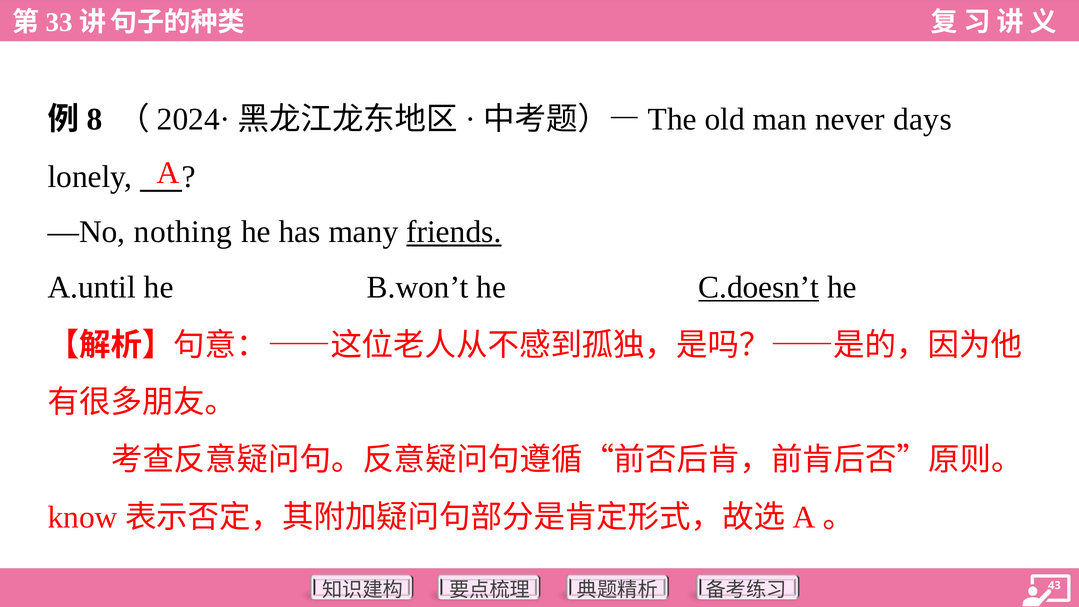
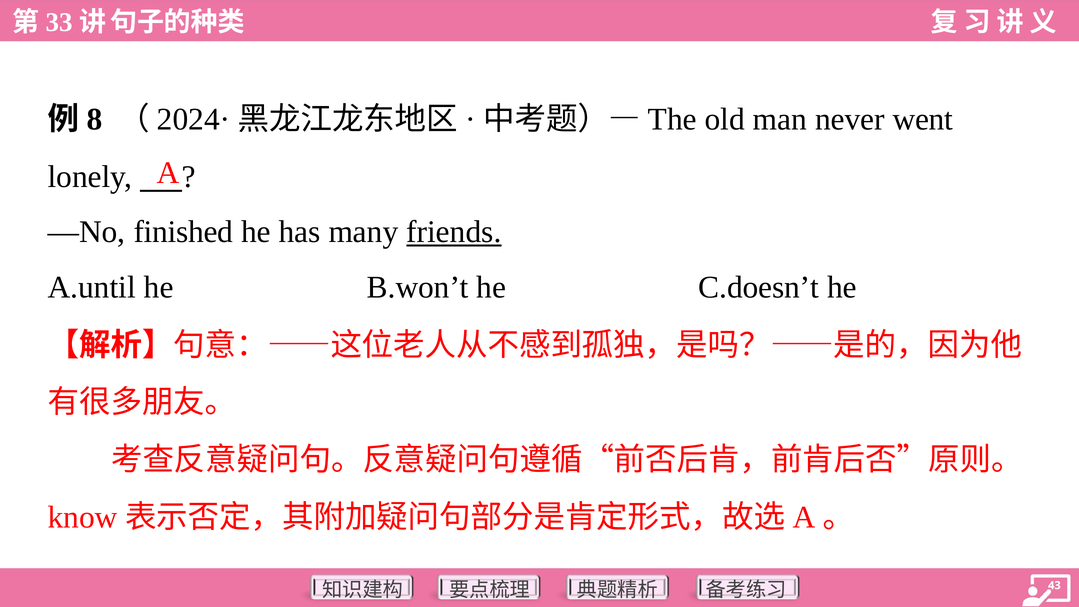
days: days -> went
nothing: nothing -> finished
C.doesn’t underline: present -> none
